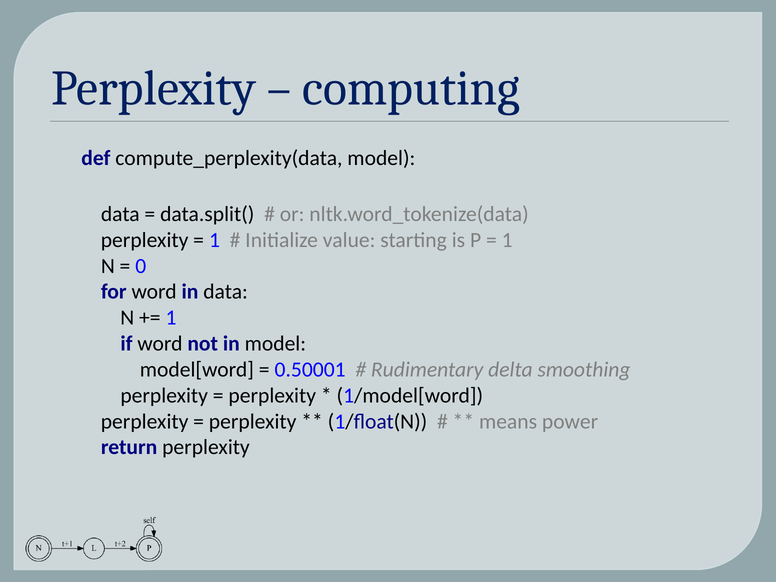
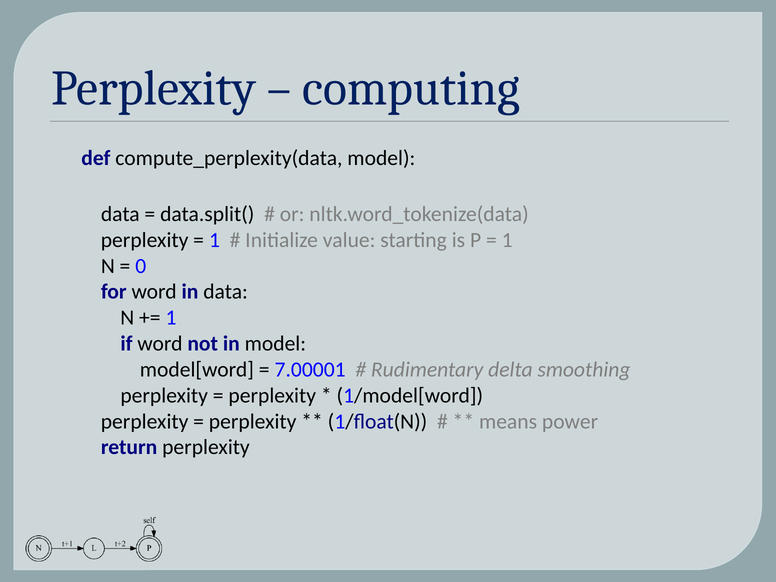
0.50001: 0.50001 -> 7.00001
